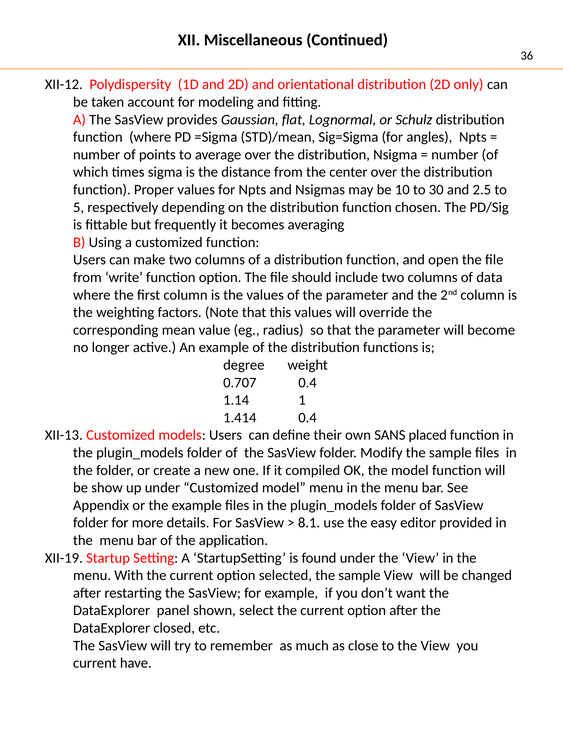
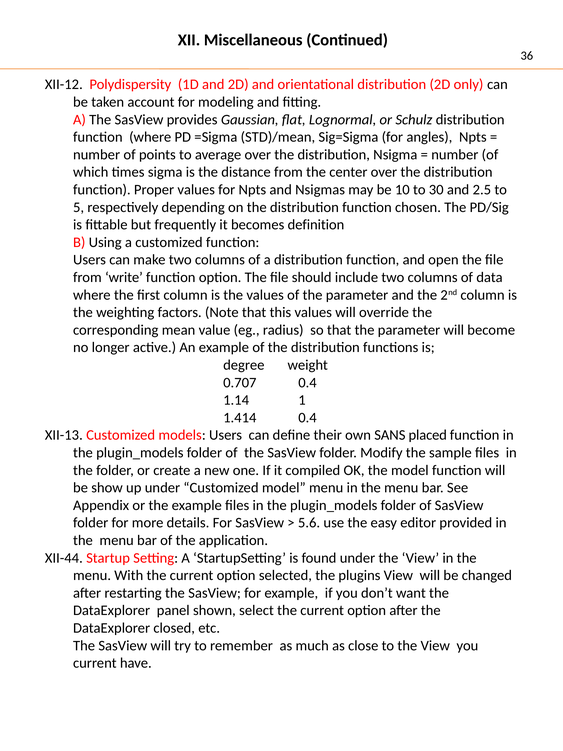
averaging: averaging -> definition
8.1: 8.1 -> 5.6
XII-19: XII-19 -> XII-44
selected the sample: sample -> plugins
